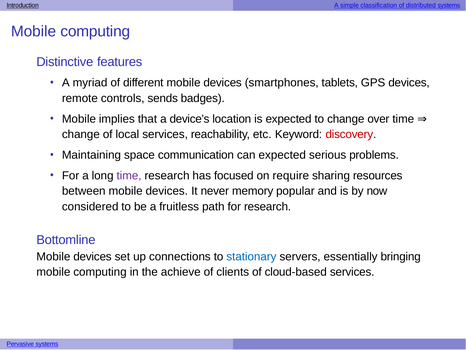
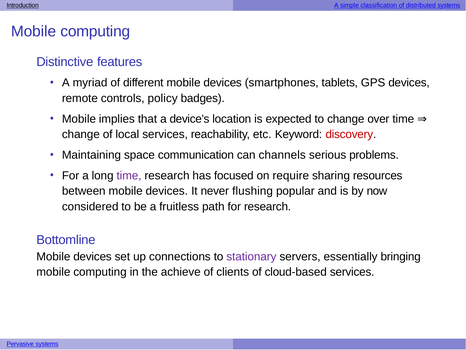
sends: sends -> policy
can expected: expected -> channels
memory: memory -> flushing
stationary colour: blue -> purple
